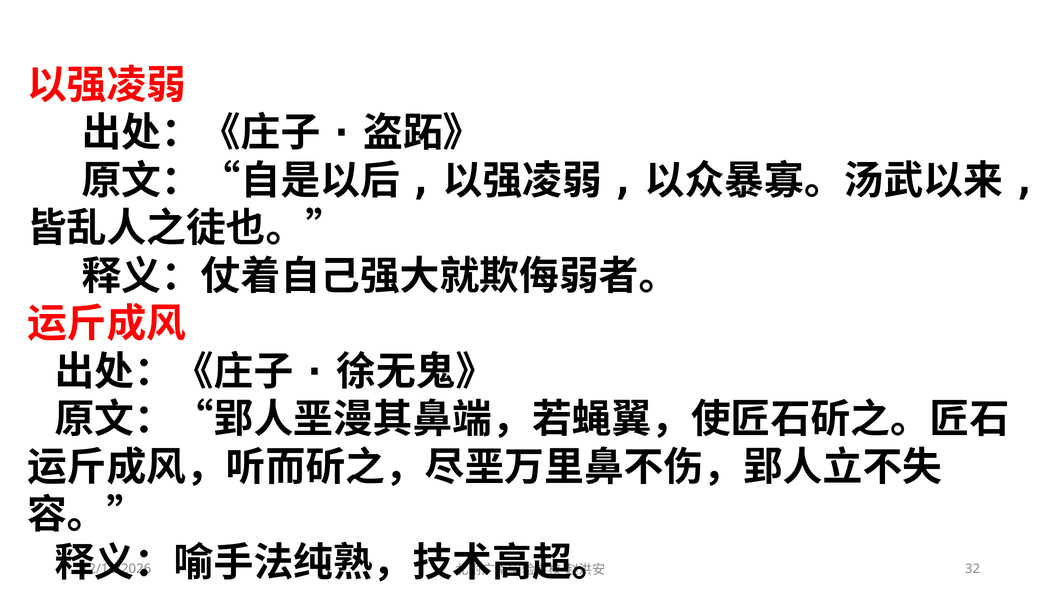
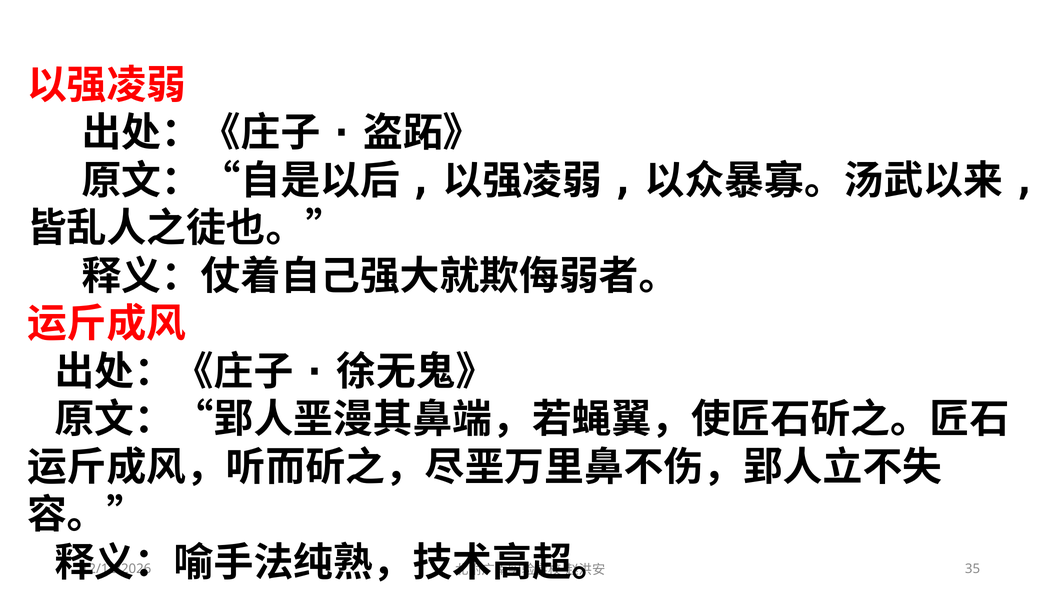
32: 32 -> 35
